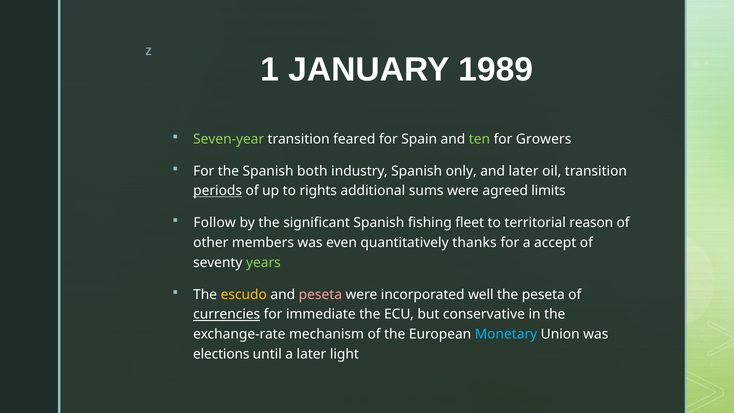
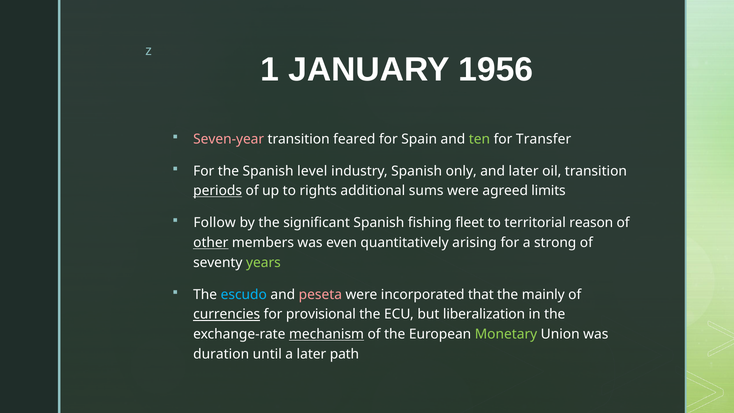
1989: 1989 -> 1956
Seven-year colour: light green -> pink
Growers: Growers -> Transfer
both: both -> level
other underline: none -> present
thanks: thanks -> arising
accept: accept -> strong
escudo colour: yellow -> light blue
well: well -> that
the peseta: peseta -> mainly
immediate: immediate -> provisional
conservative: conservative -> liberalization
mechanism underline: none -> present
Monetary colour: light blue -> light green
elections: elections -> duration
light: light -> path
